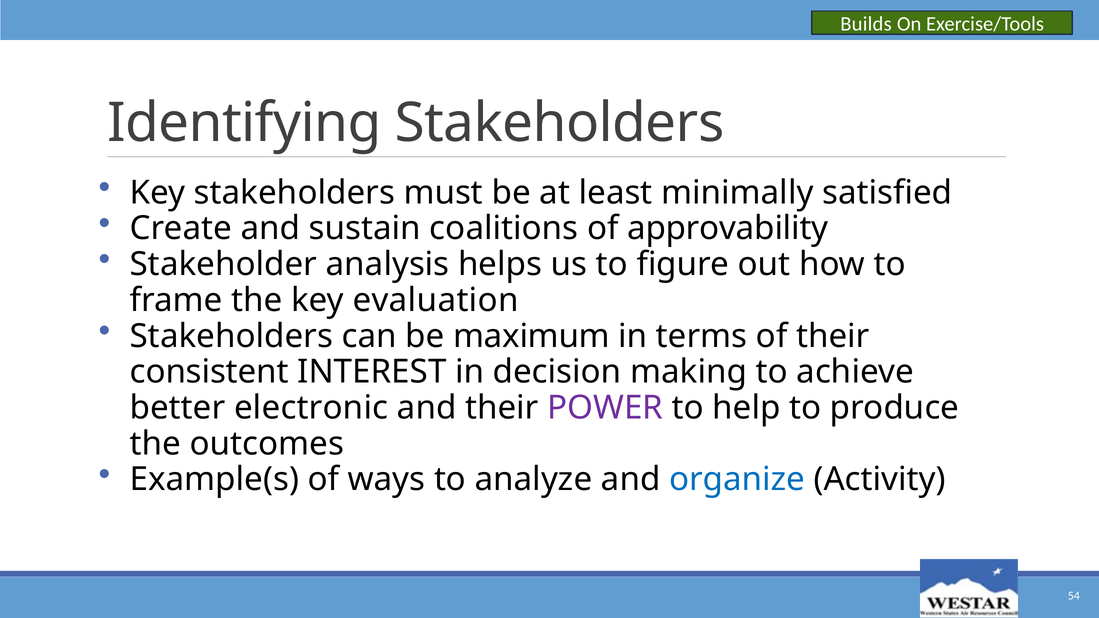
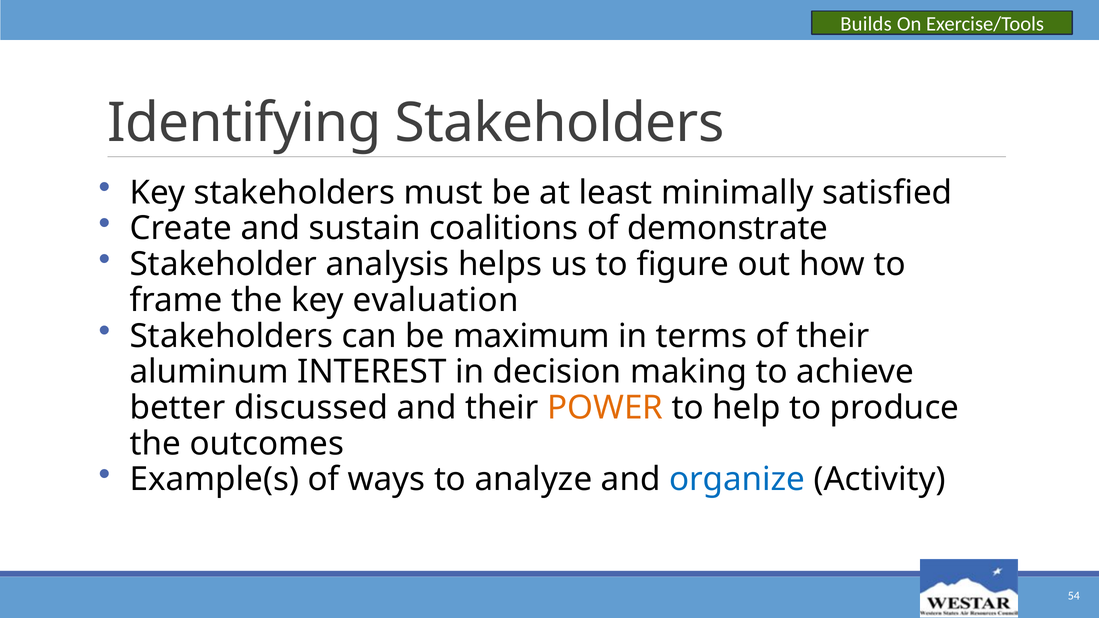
approvability: approvability -> demonstrate
consistent: consistent -> aluminum
electronic: electronic -> discussed
POWER colour: purple -> orange
